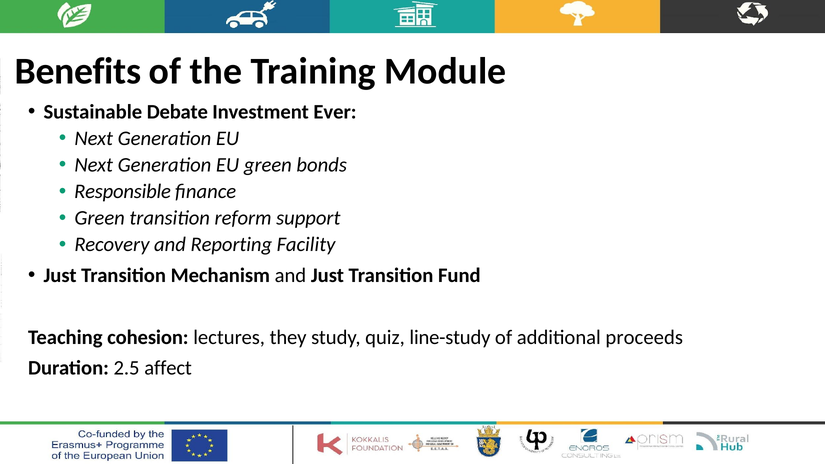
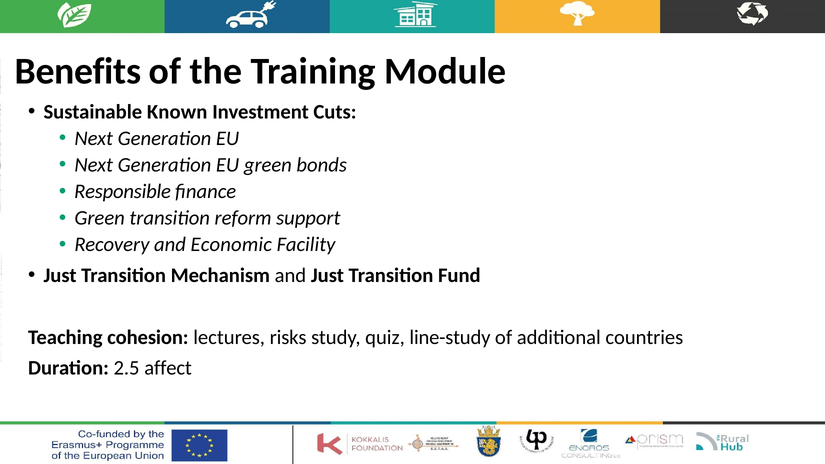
Debate: Debate -> Known
Ever: Ever -> Cuts
Reporting: Reporting -> Economic
they: they -> risks
proceeds: proceeds -> countries
